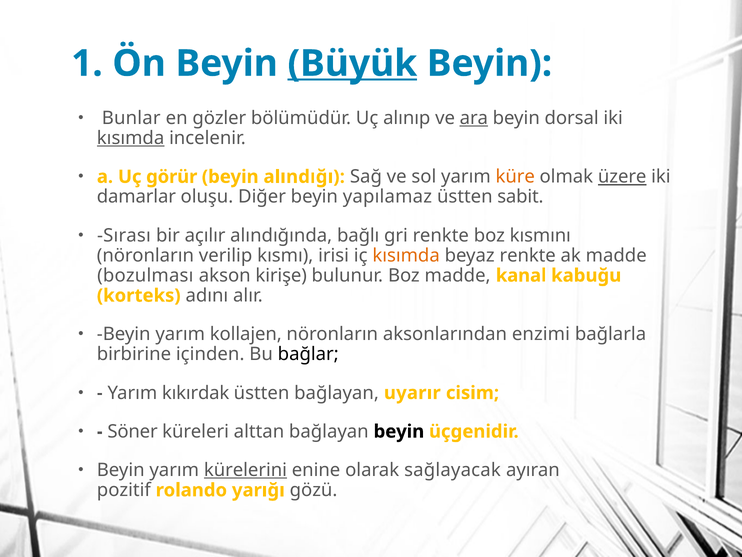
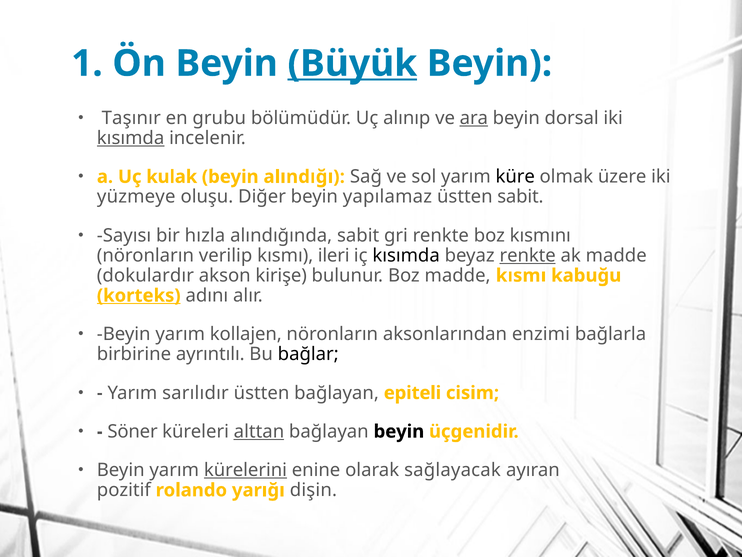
Bunlar: Bunlar -> Taşınır
gözler: gözler -> grubu
görür: görür -> kulak
küre colour: orange -> black
üzere underline: present -> none
damarlar: damarlar -> yüzmeye
Sırası: Sırası -> Sayısı
açılır: açılır -> hızla
alındığında bağlı: bağlı -> sabit
irisi: irisi -> ileri
kısımda at (406, 255) colour: orange -> black
renkte at (528, 255) underline: none -> present
bozulması: bozulması -> dokulardır
madde kanal: kanal -> kısmı
korteks underline: none -> present
içinden: içinden -> ayrıntılı
kıkırdak: kıkırdak -> sarılıdır
uyarır: uyarır -> epiteli
alttan underline: none -> present
gözü: gözü -> dişin
